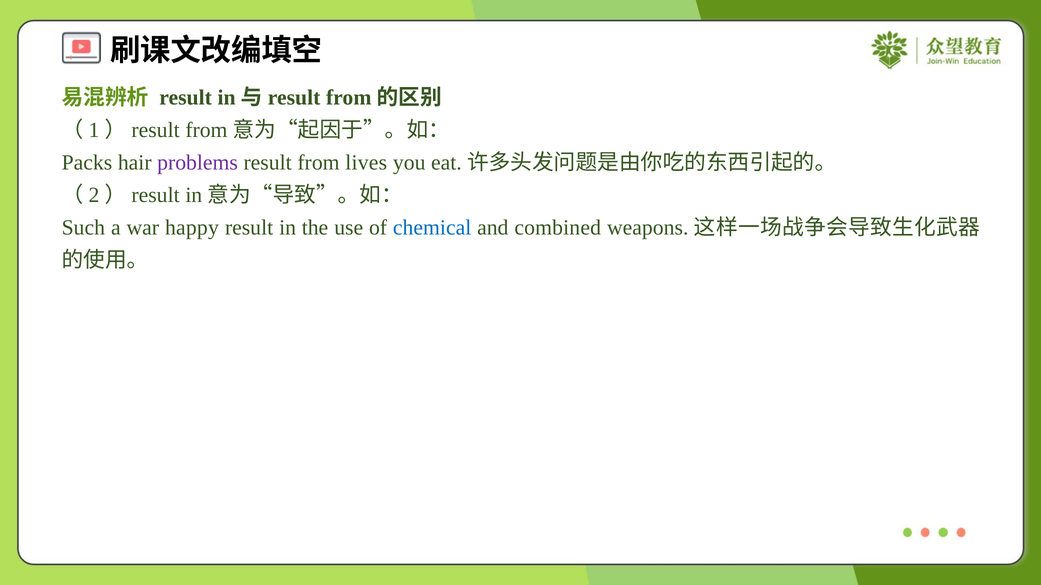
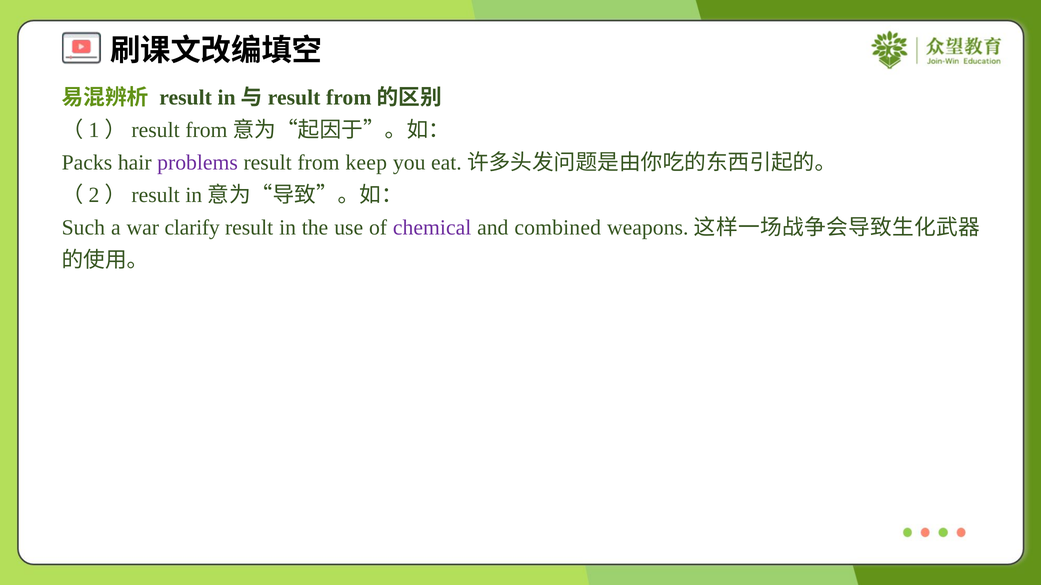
lives: lives -> keep
happy: happy -> clarify
chemical colour: blue -> purple
